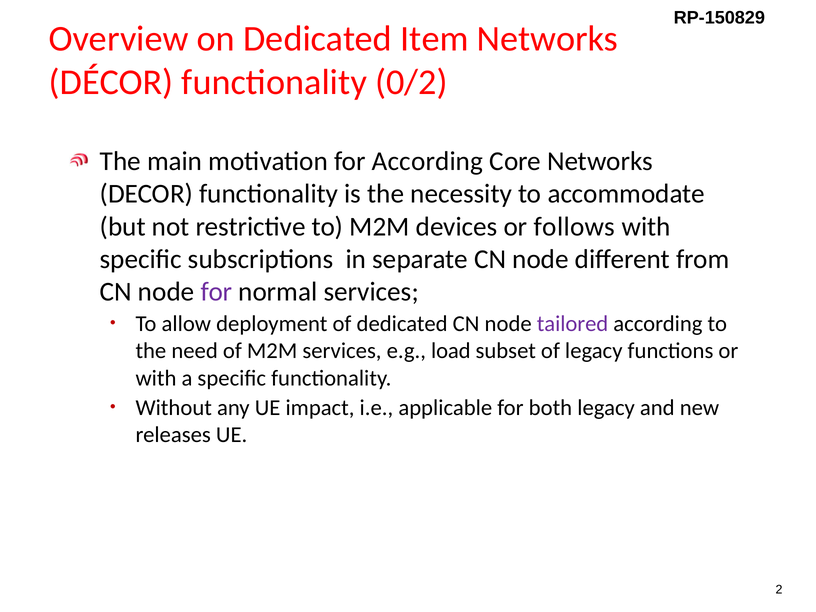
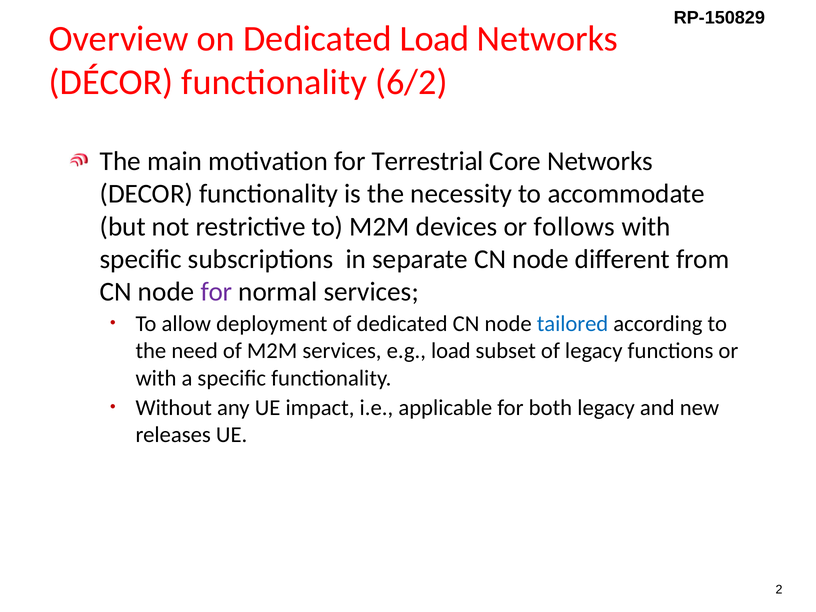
Dedicated Item: Item -> Load
0/2: 0/2 -> 6/2
for According: According -> Terrestrial
tailored colour: purple -> blue
